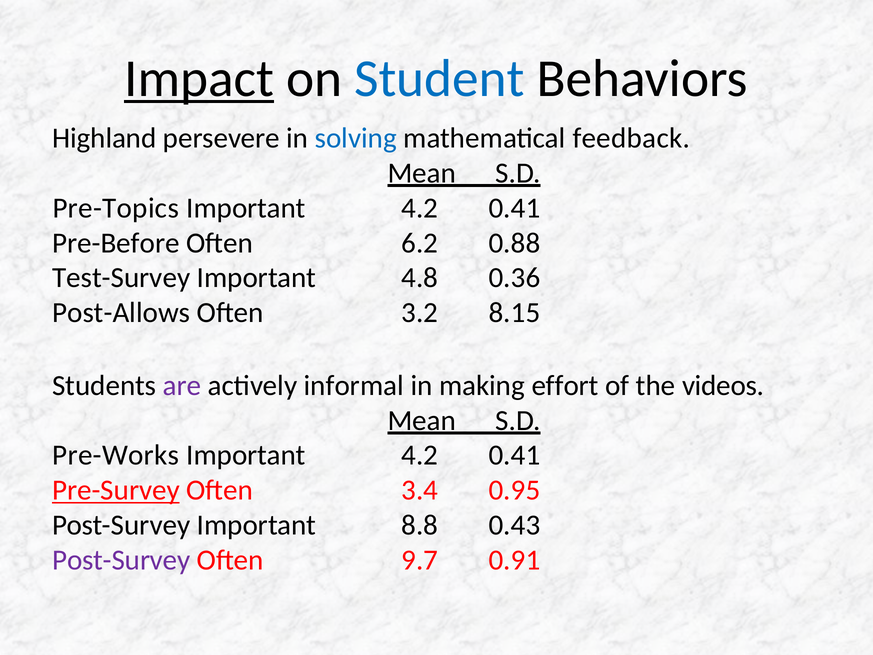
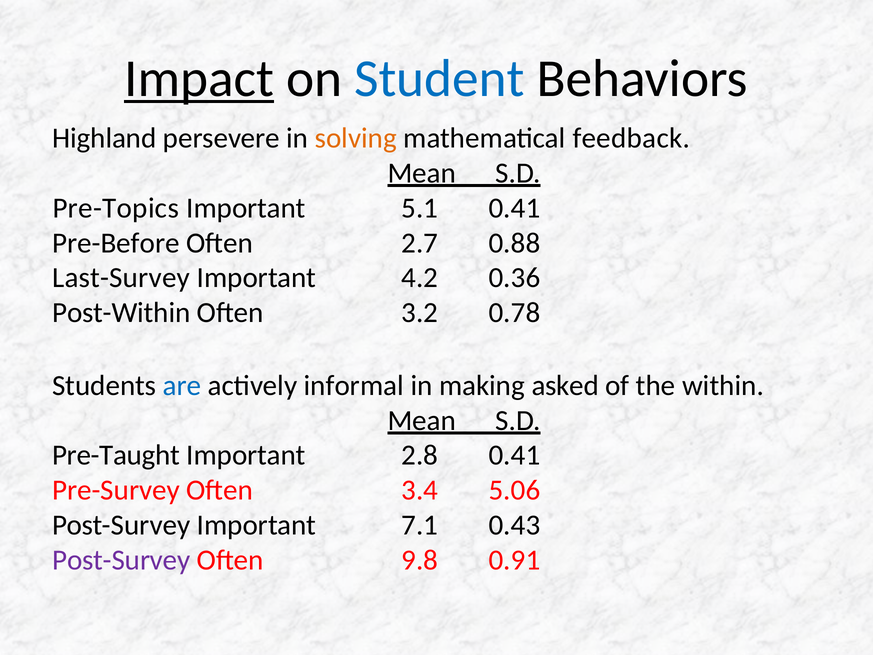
solving colour: blue -> orange
4.2 at (420, 208): 4.2 -> 5.1
6.2: 6.2 -> 2.7
Test-Survey: Test-Survey -> Last-Survey
4.8: 4.8 -> 4.2
Post-Allows: Post-Allows -> Post-Within
8.15: 8.15 -> 0.78
are colour: purple -> blue
effort: effort -> asked
videos: videos -> within
Pre-Works: Pre-Works -> Pre-Taught
4.2 at (420, 455): 4.2 -> 2.8
Pre-Survey underline: present -> none
0.95: 0.95 -> 5.06
8.8: 8.8 -> 7.1
9.7: 9.7 -> 9.8
